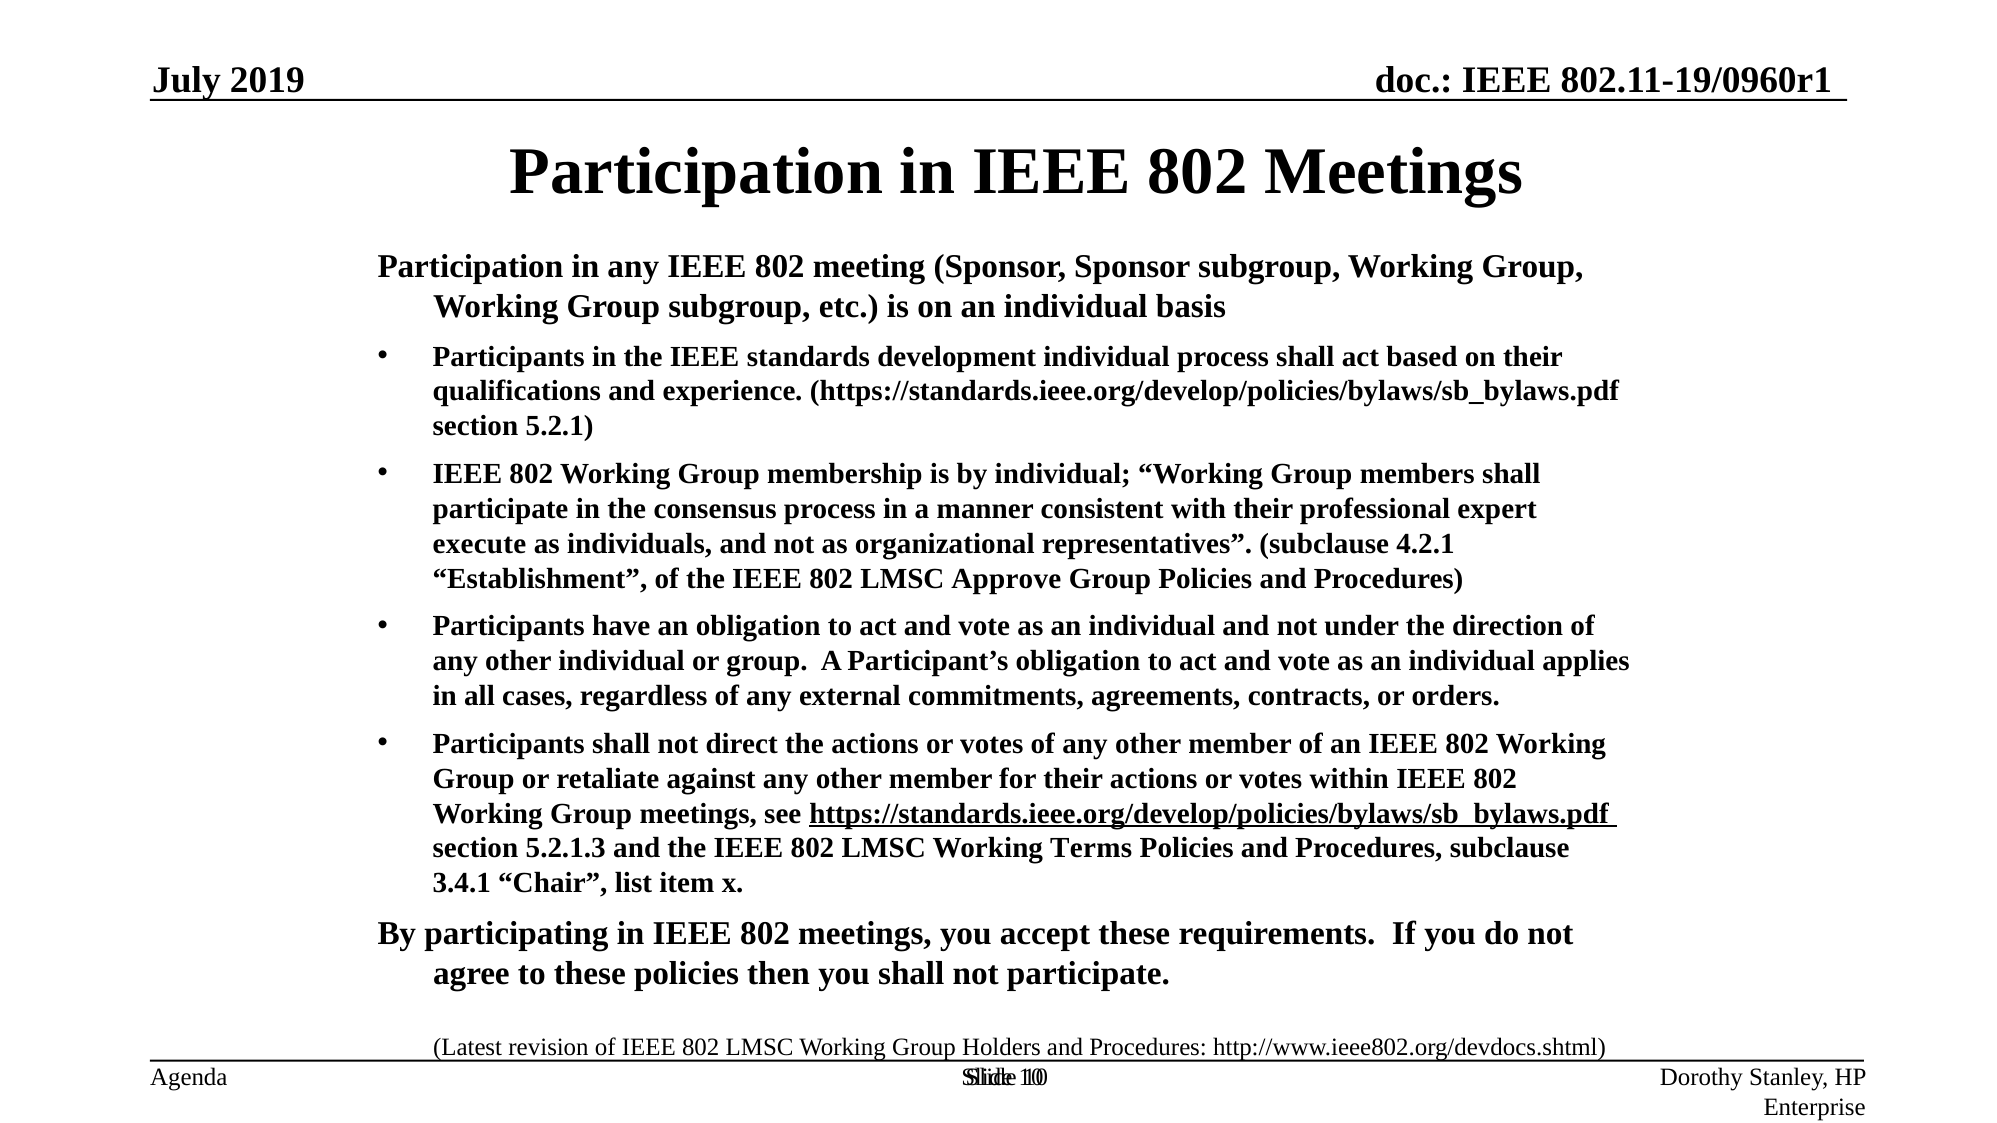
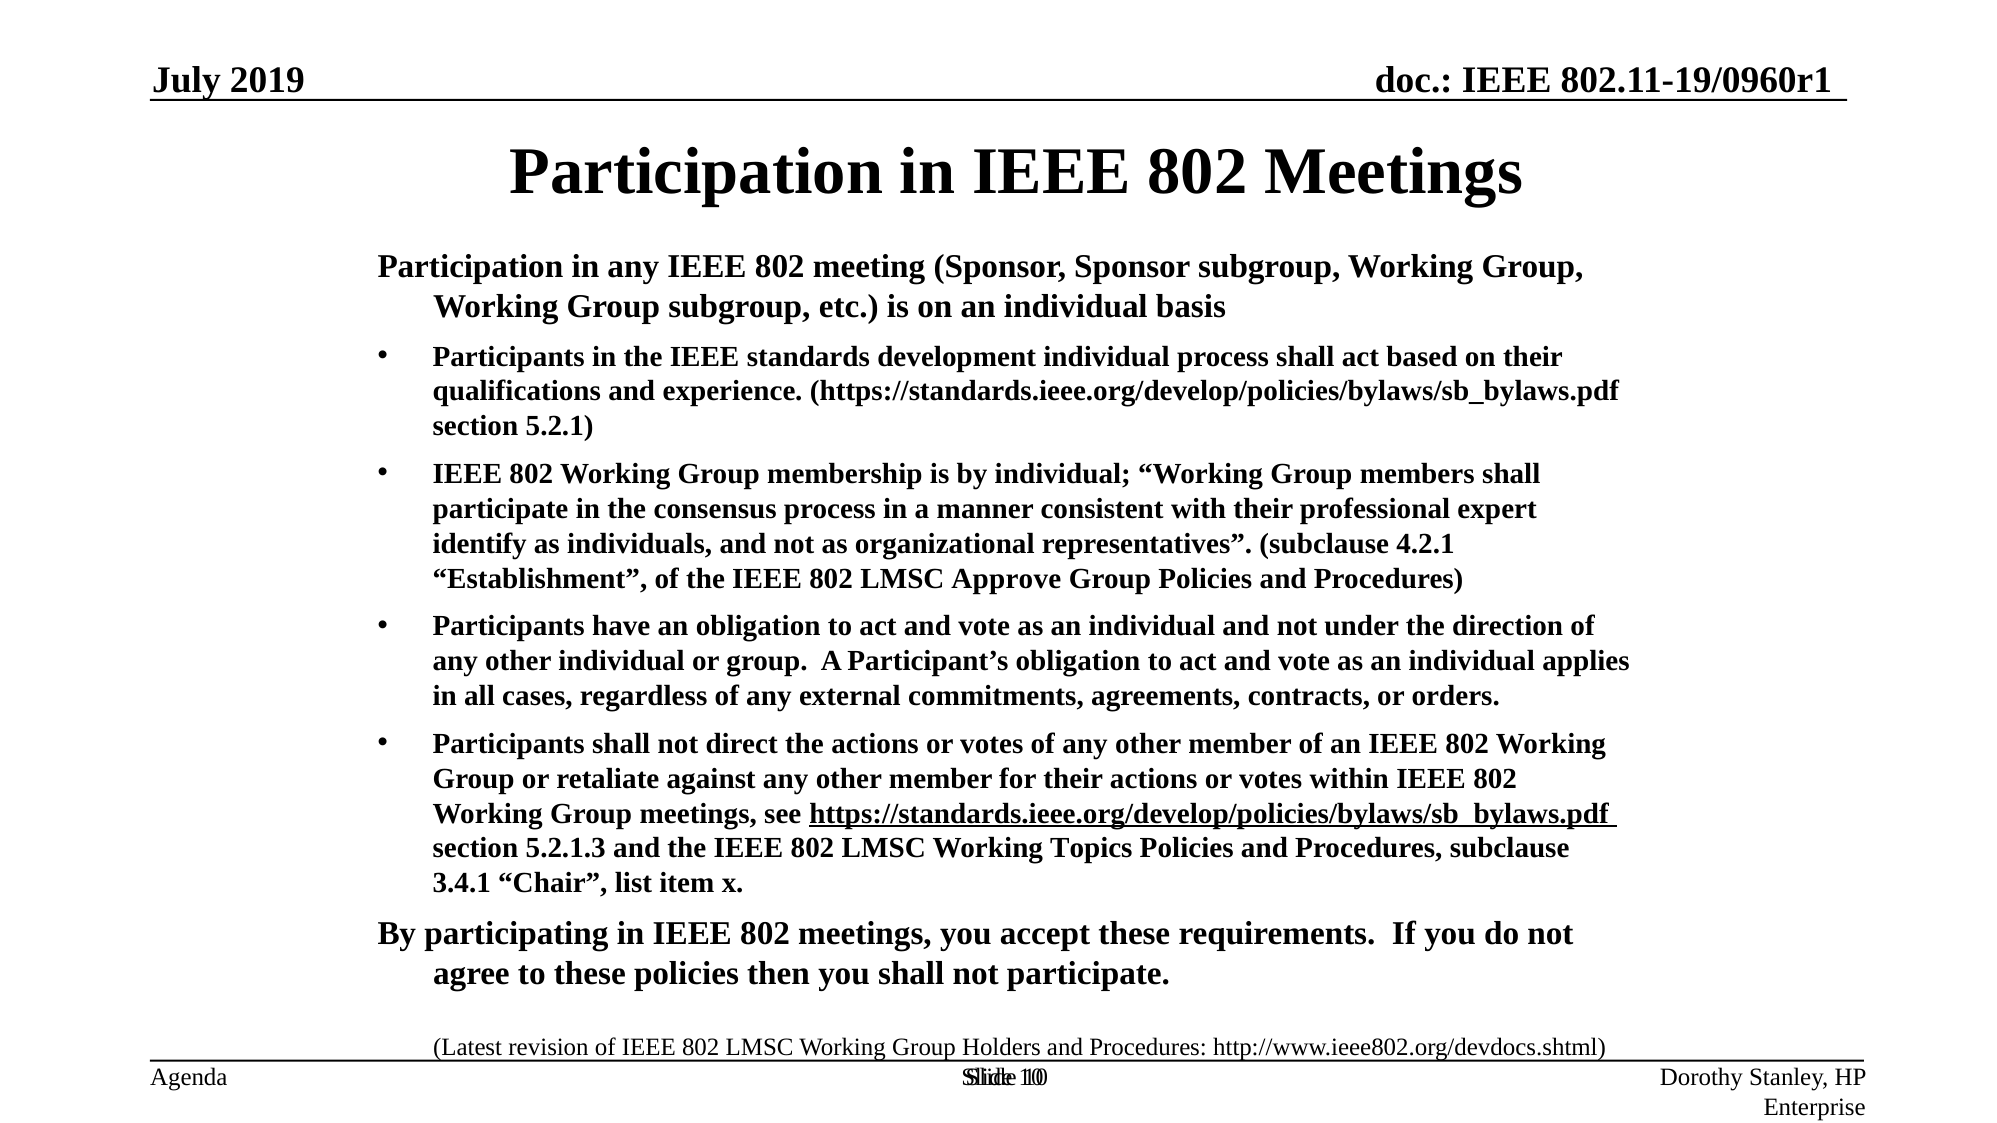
execute: execute -> identify
Terms: Terms -> Topics
